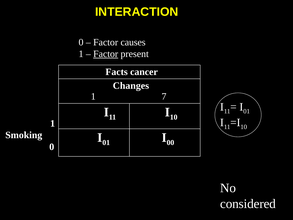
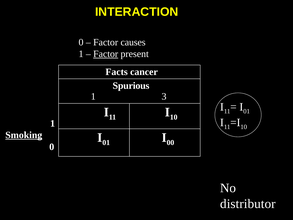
Changes: Changes -> Spurious
7: 7 -> 3
Smoking underline: none -> present
considered: considered -> distributor
